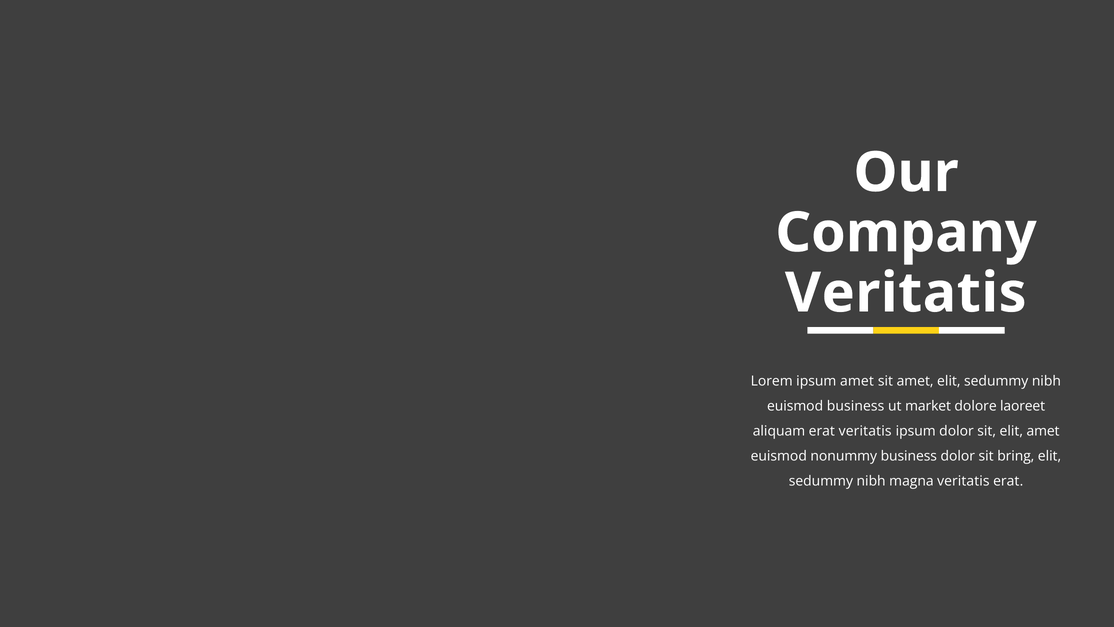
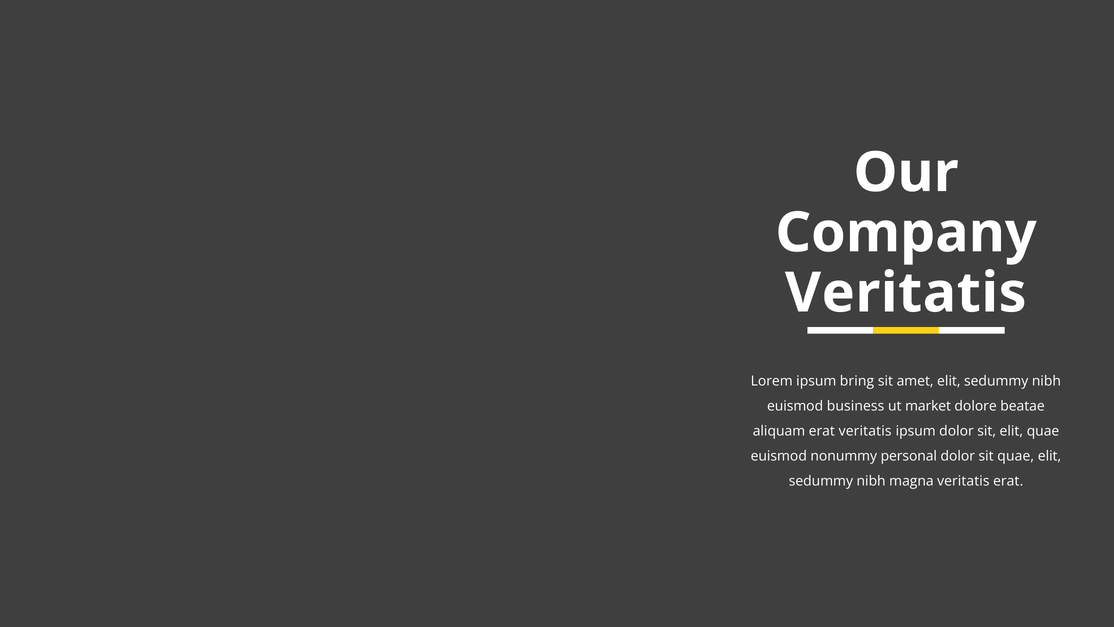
ipsum amet: amet -> bring
laoreet: laoreet -> beatae
elit amet: amet -> quae
nonummy business: business -> personal
sit bring: bring -> quae
